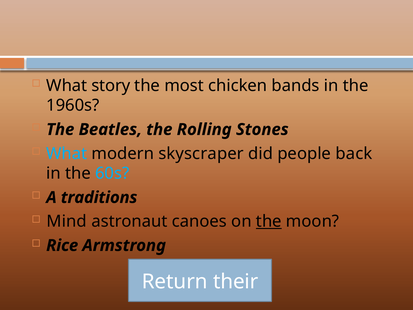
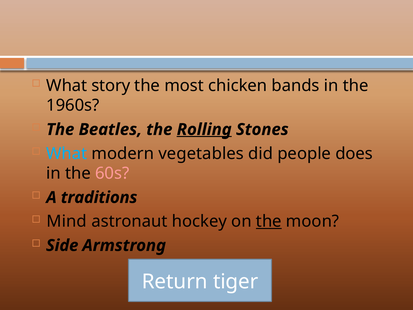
Rolling underline: none -> present
skyscraper: skyscraper -> vegetables
back: back -> does
60s colour: light blue -> pink
canoes: canoes -> hockey
Rice: Rice -> Side
their: their -> tiger
